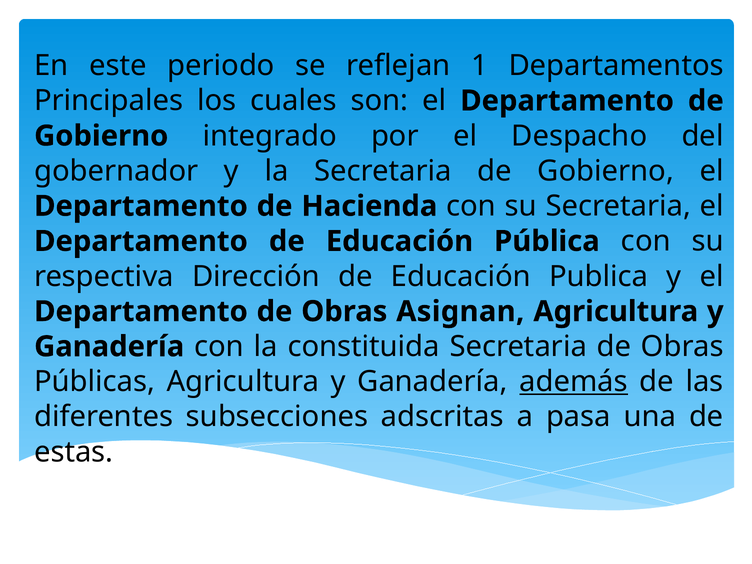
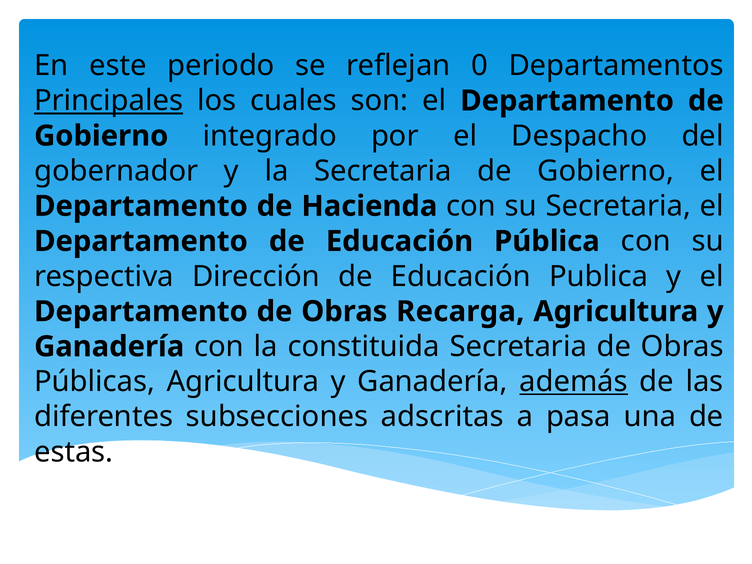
1: 1 -> 0
Principales underline: none -> present
Asignan: Asignan -> Recarga
